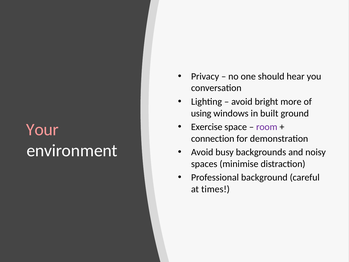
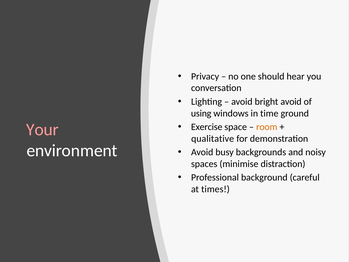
bright more: more -> avoid
built: built -> time
room colour: purple -> orange
connection: connection -> qualitative
